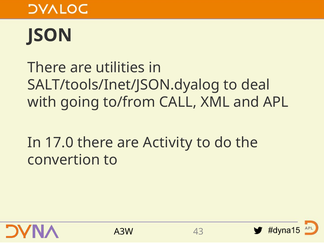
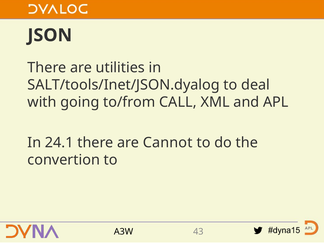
17.0: 17.0 -> 24.1
Activity: Activity -> Cannot
